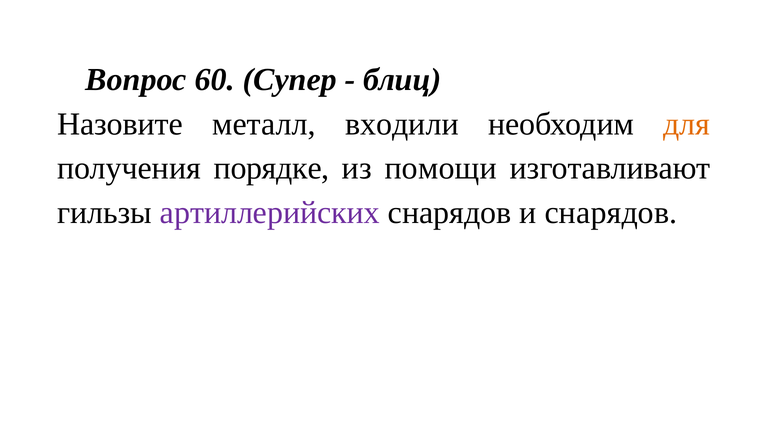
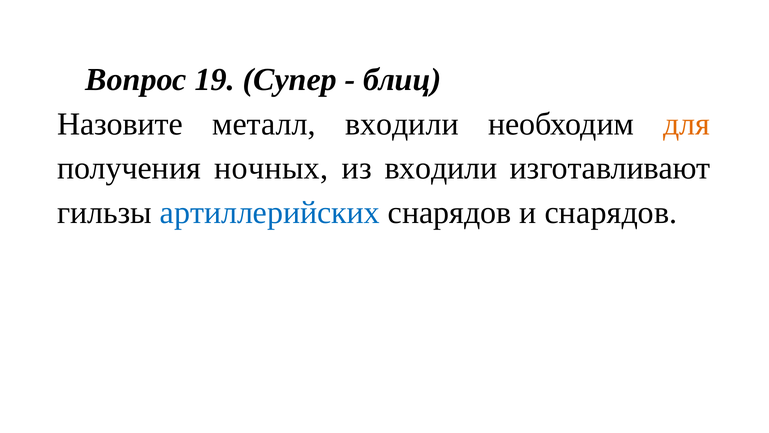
60: 60 -> 19
порядке: порядке -> ночных
из помощи: помощи -> входили
артиллерийских colour: purple -> blue
